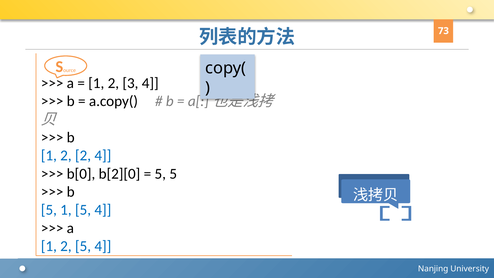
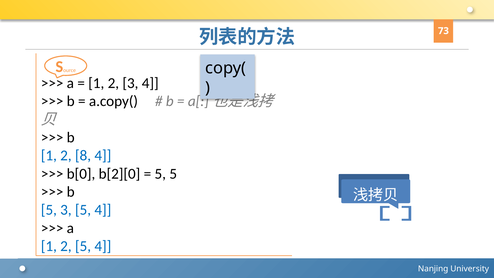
2 2: 2 -> 8
5 1: 1 -> 3
